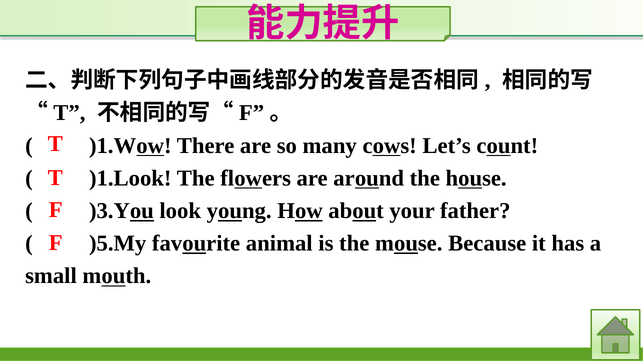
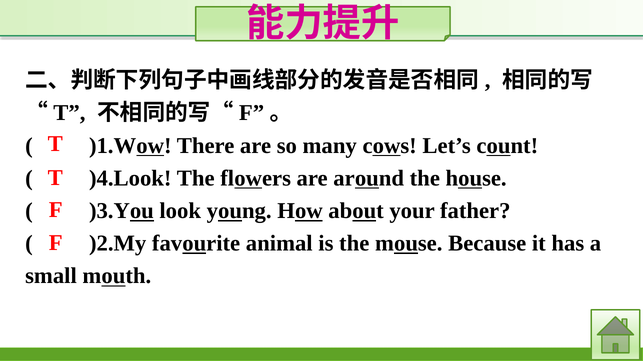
)1.Look: )1.Look -> )4.Look
)5.My: )5.My -> )2.My
